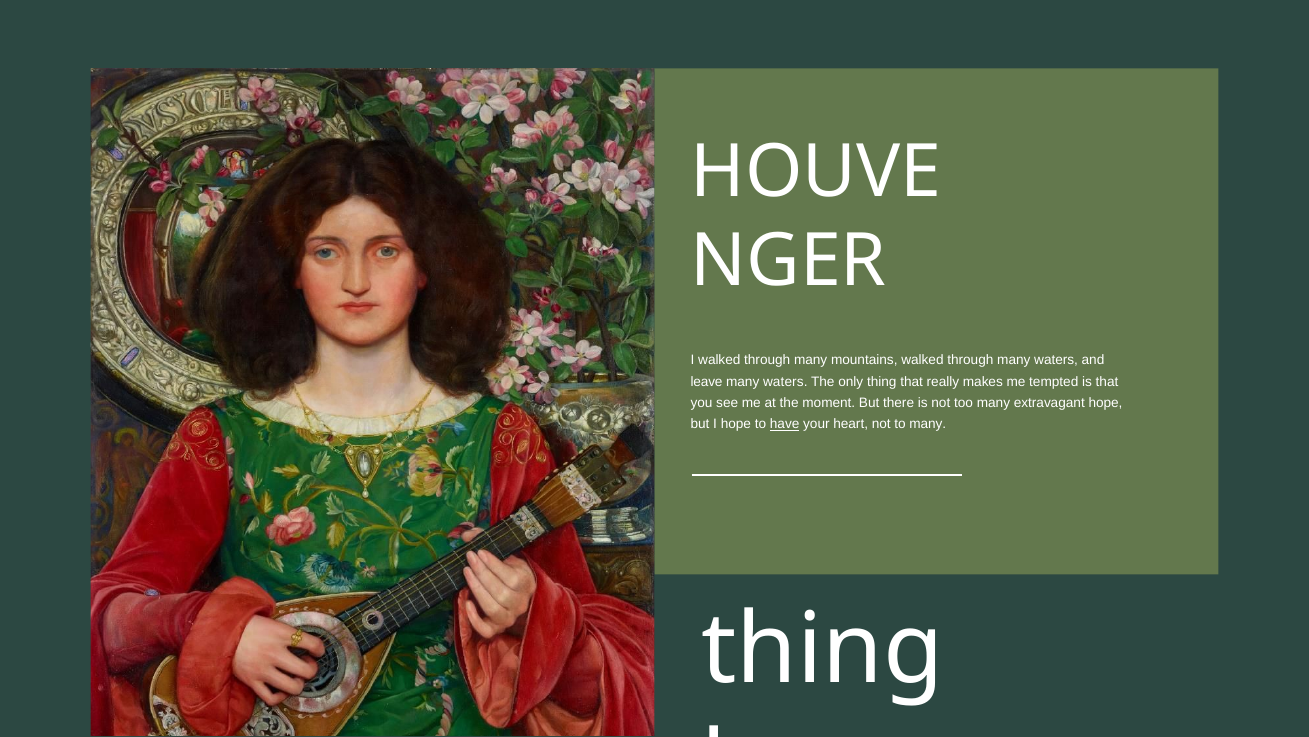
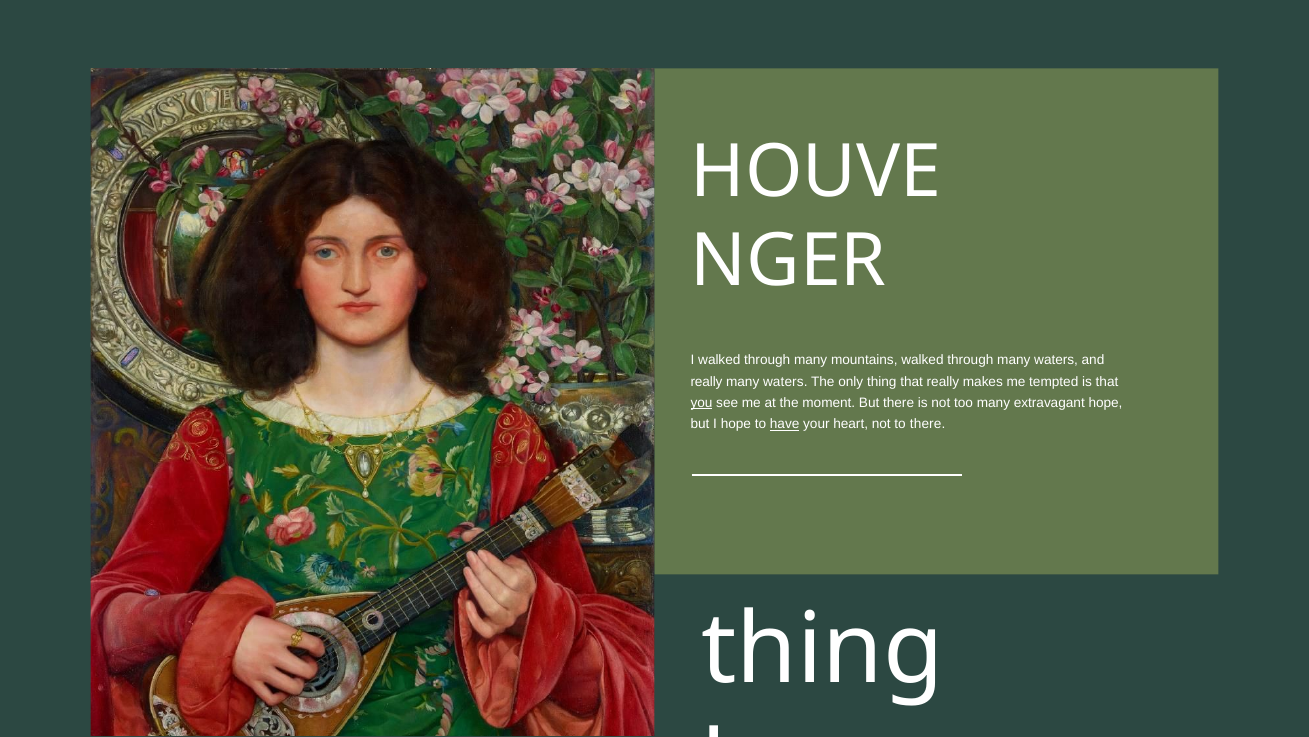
leave at (707, 381): leave -> really
you underline: none -> present
to many: many -> there
